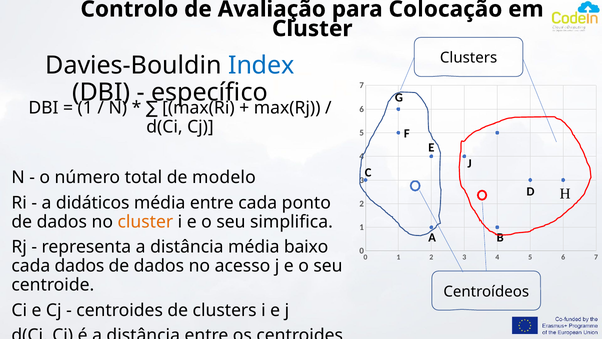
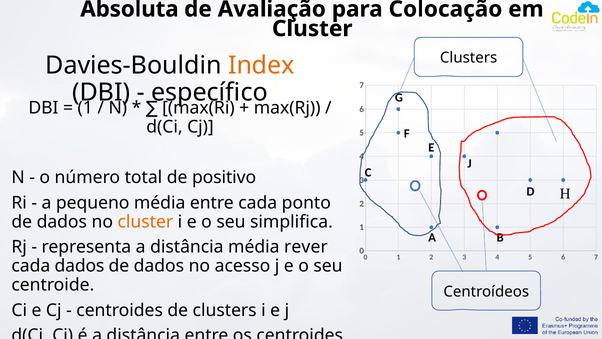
Controlo: Controlo -> Absoluta
Index colour: blue -> orange
modelo: modelo -> positivo
didáticos: didáticos -> pequeno
baixo: baixo -> rever
